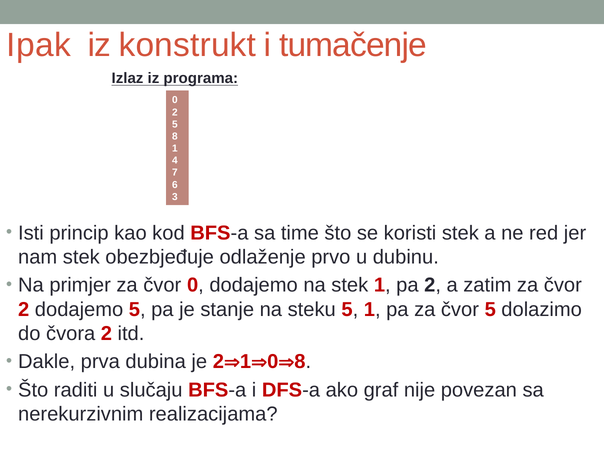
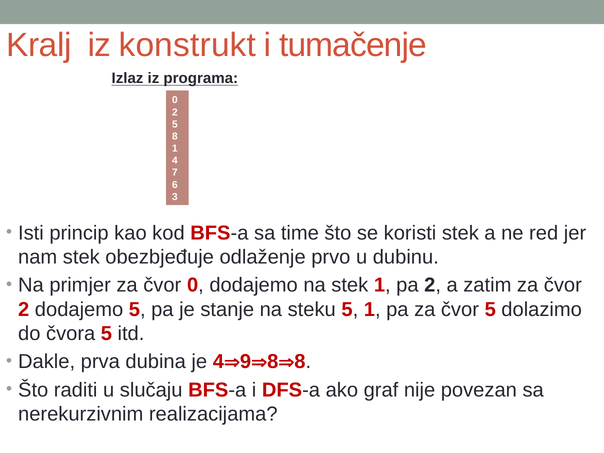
Ipak: Ipak -> Kralj
čvora 2: 2 -> 5
je 2: 2 -> 4
1 at (246, 362): 1 -> 9
0 at (273, 362): 0 -> 8
